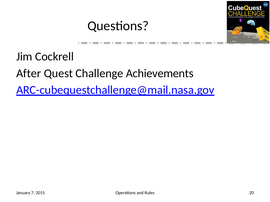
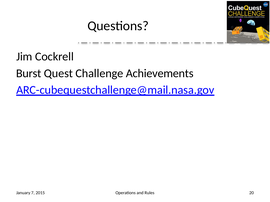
After: After -> Burst
